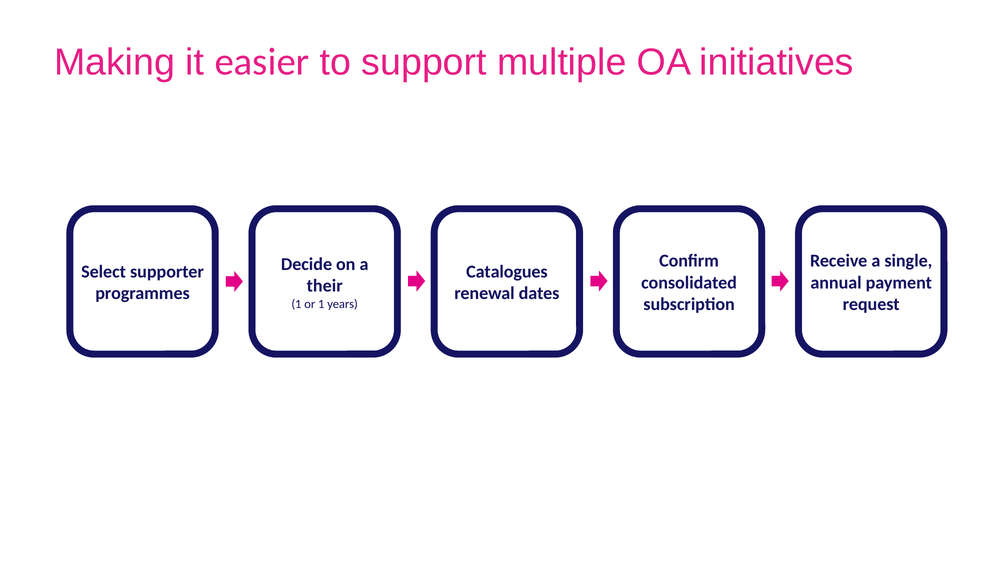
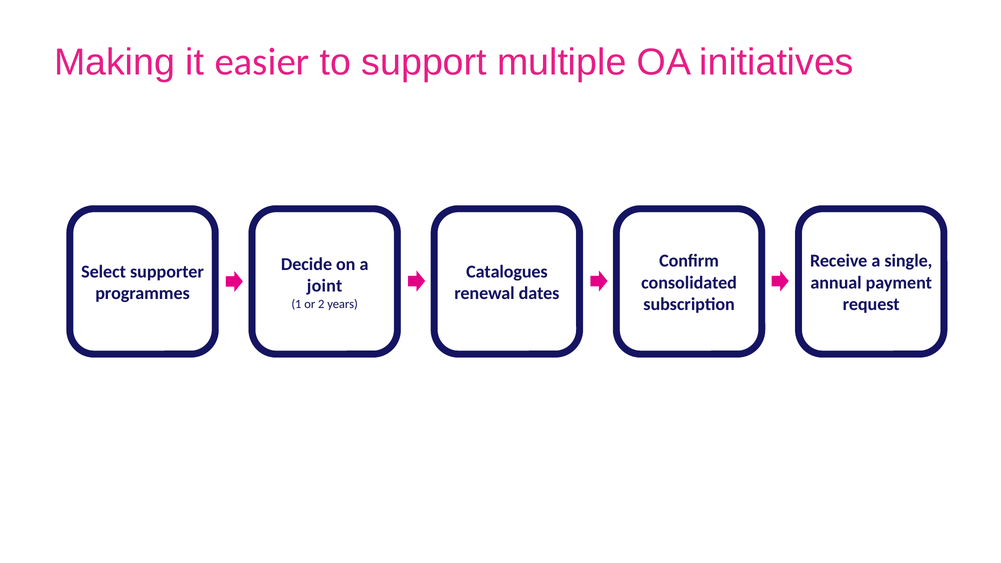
their: their -> joint
or 1: 1 -> 2
